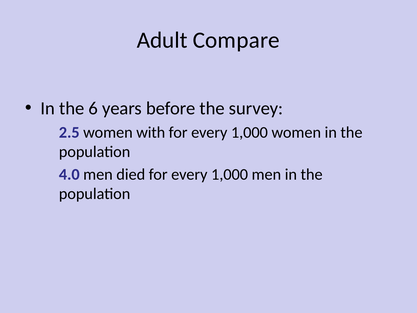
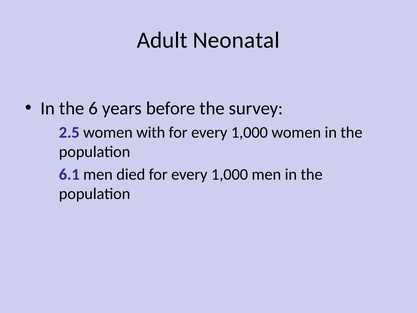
Compare: Compare -> Neonatal
4.0: 4.0 -> 6.1
